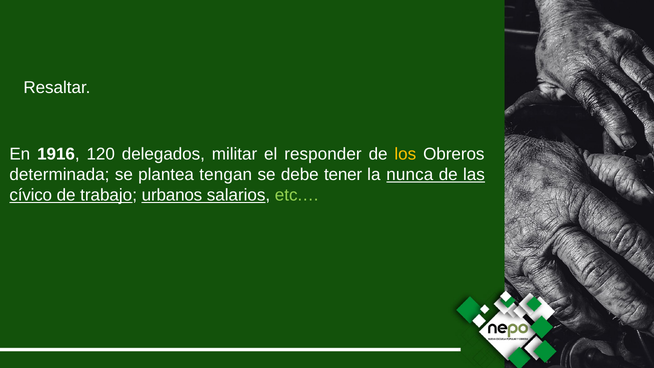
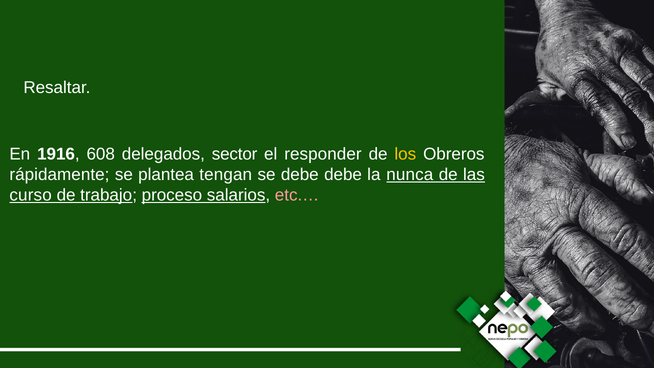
120: 120 -> 608
militar: militar -> sector
determinada: determinada -> rápidamente
debe tener: tener -> debe
cívico: cívico -> curso
urbanos: urbanos -> proceso
etc.… colour: light green -> pink
